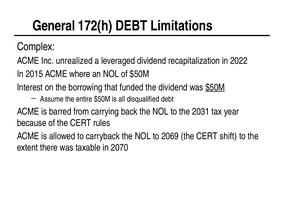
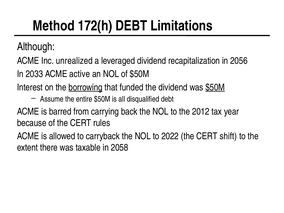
General: General -> Method
Complex: Complex -> Although
2022: 2022 -> 2056
2015: 2015 -> 2033
where: where -> active
borrowing underline: none -> present
2031: 2031 -> 2012
2069: 2069 -> 2022
2070: 2070 -> 2058
